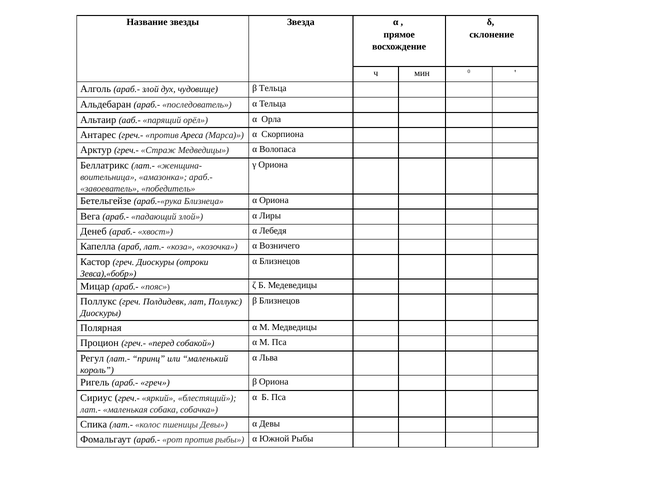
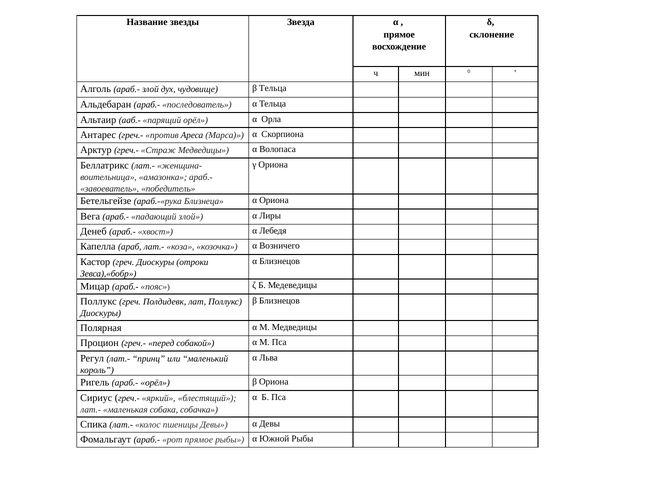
араб.- греч: греч -> орёл
рот против: против -> прямое
